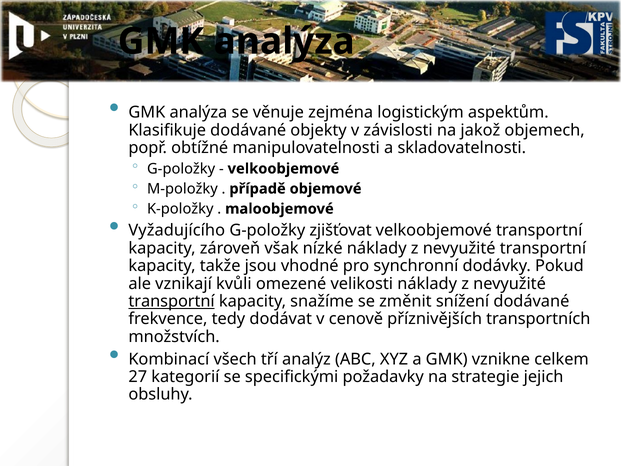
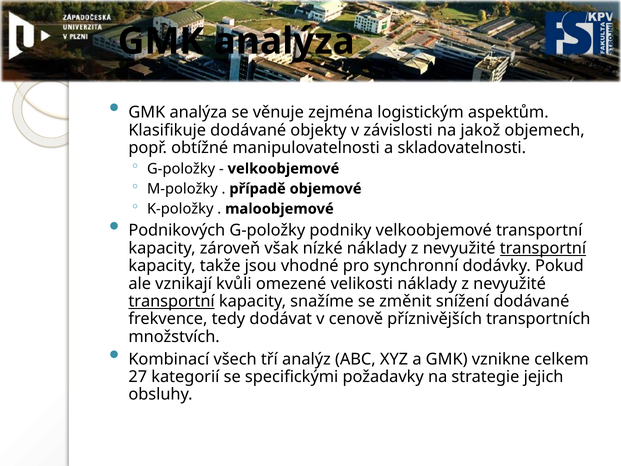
Vyžadujícího: Vyžadujícího -> Podnikových
zjišťovat: zjišťovat -> podniky
transportní at (543, 248) underline: none -> present
